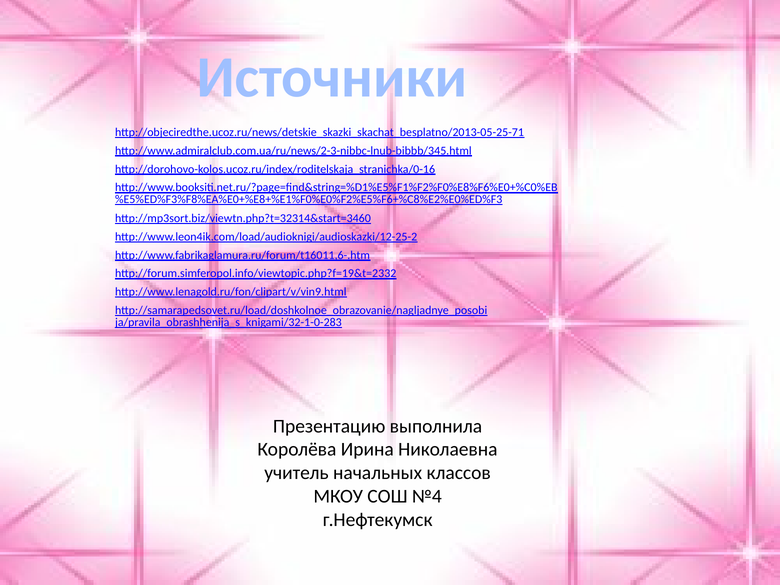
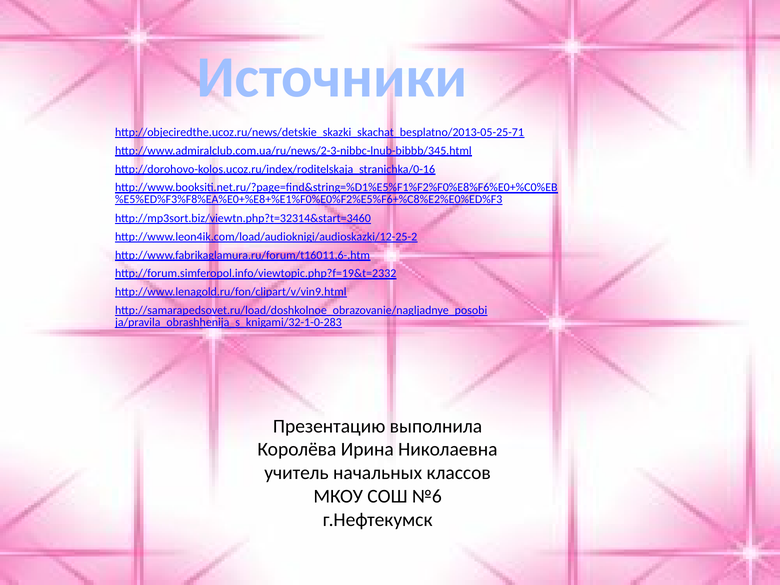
№4: №4 -> №6
